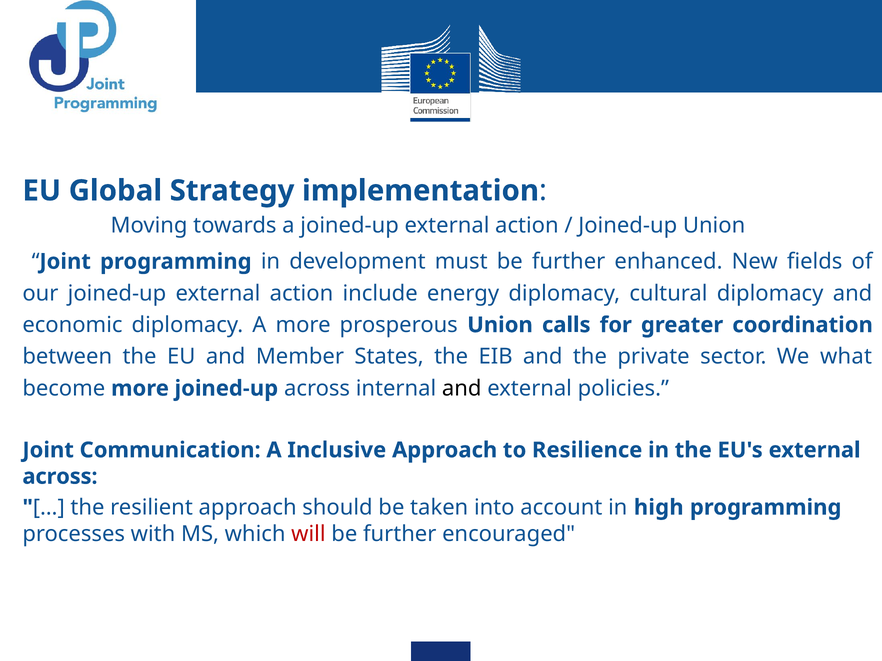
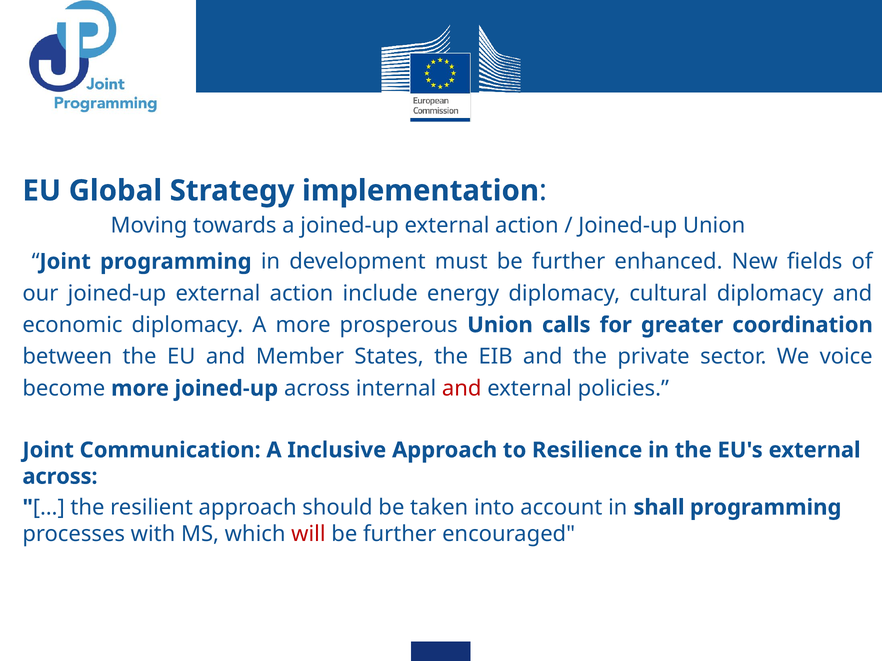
what: what -> voice
and at (462, 389) colour: black -> red
high: high -> shall
